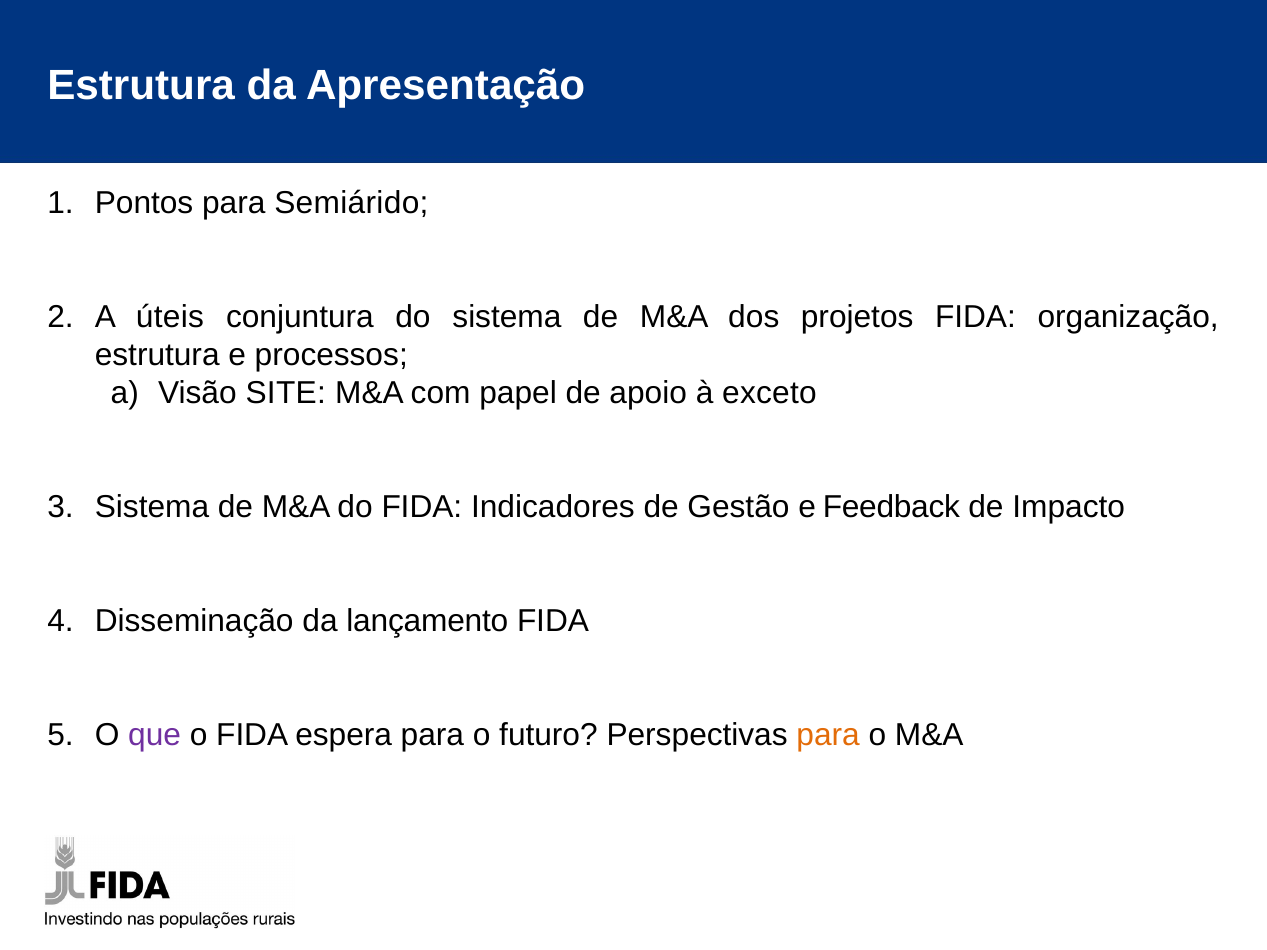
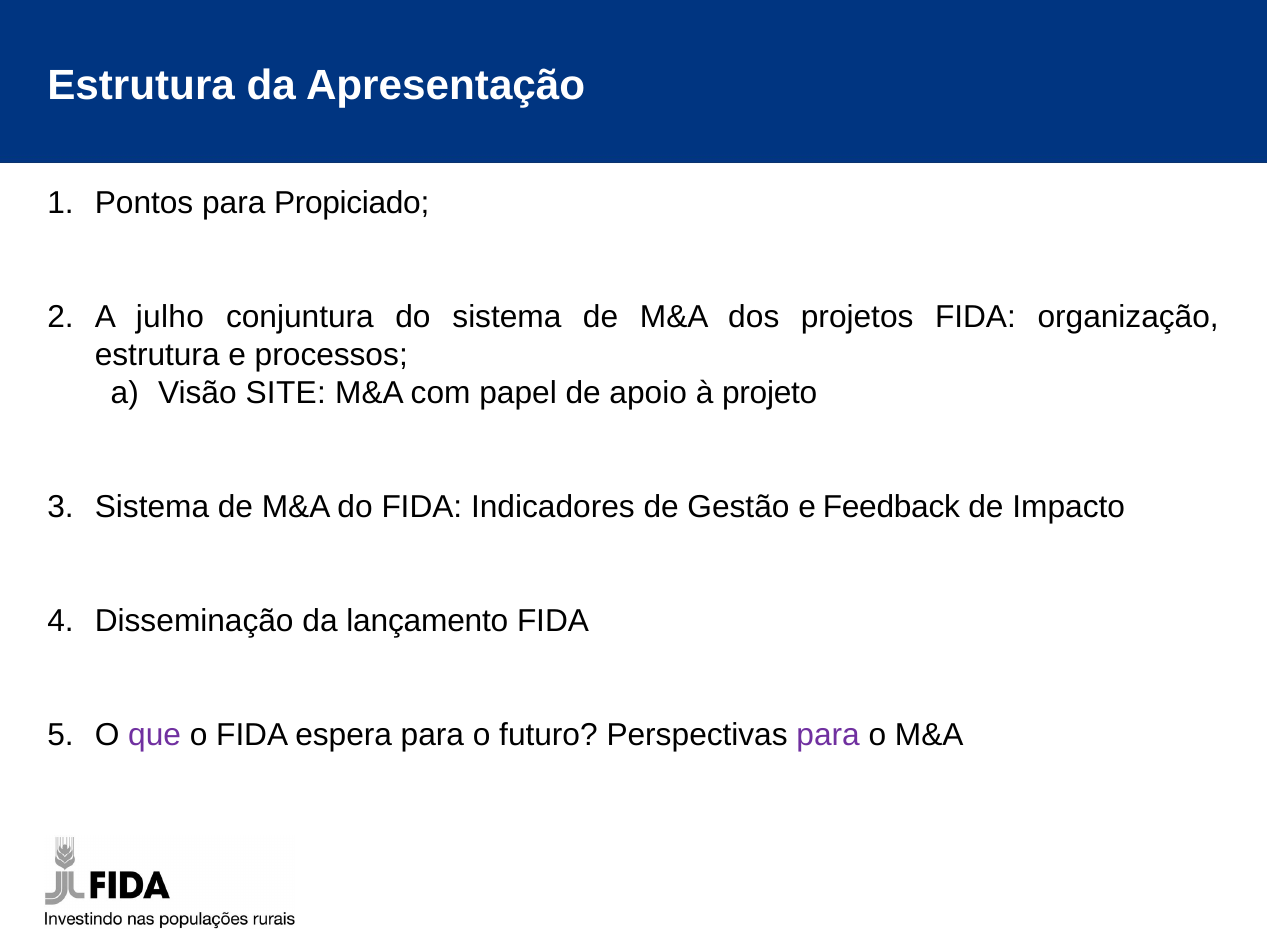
Semiárido: Semiárido -> Propiciado
úteis: úteis -> julho
exceto: exceto -> projeto
para at (828, 735) colour: orange -> purple
